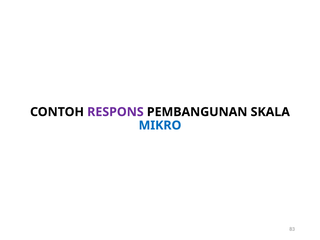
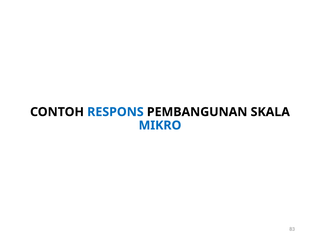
RESPONS colour: purple -> blue
